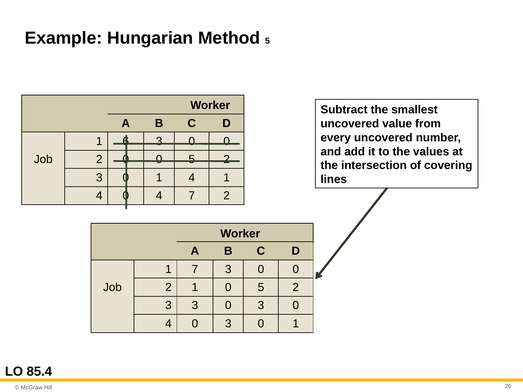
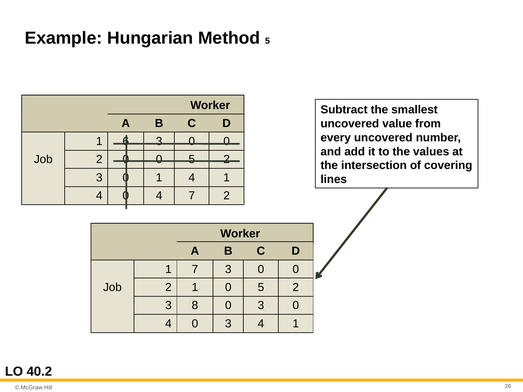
3 3: 3 -> 8
4 0 3 0: 0 -> 4
85.4: 85.4 -> 40.2
